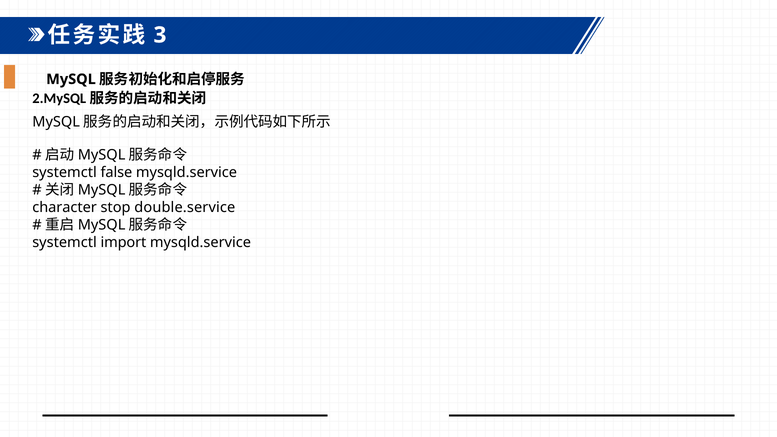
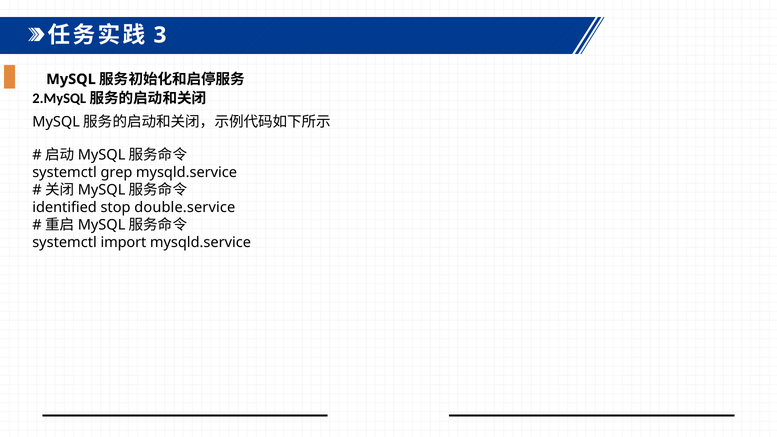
false: false -> grep
character: character -> identified
